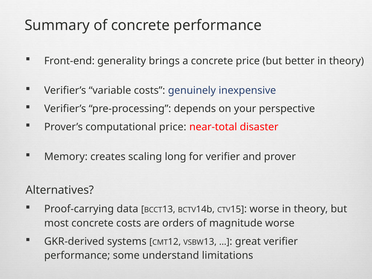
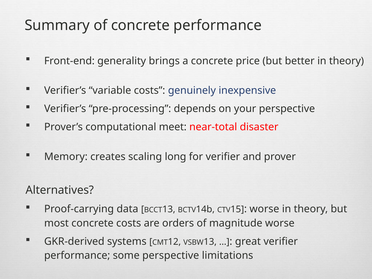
computational price: price -> meet
some understand: understand -> perspective
